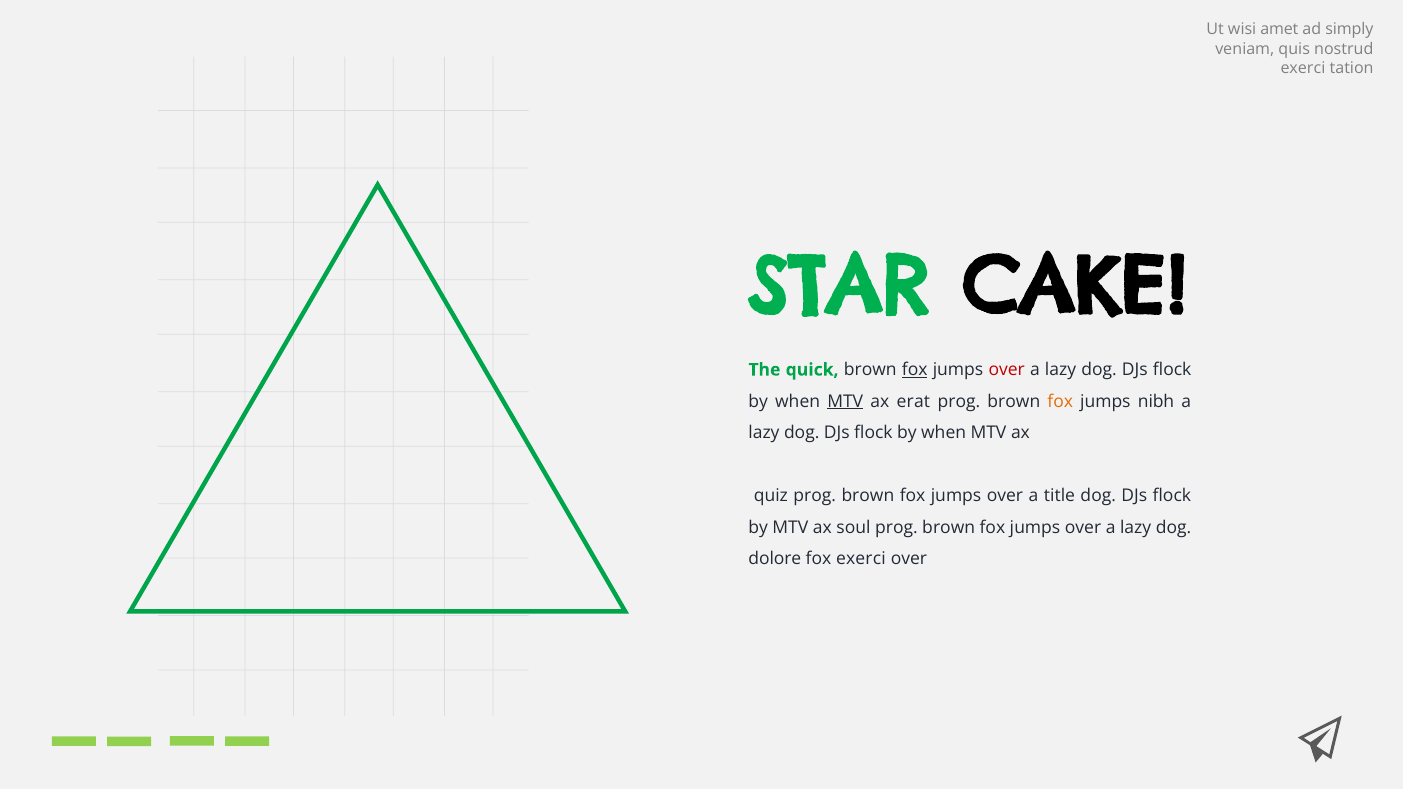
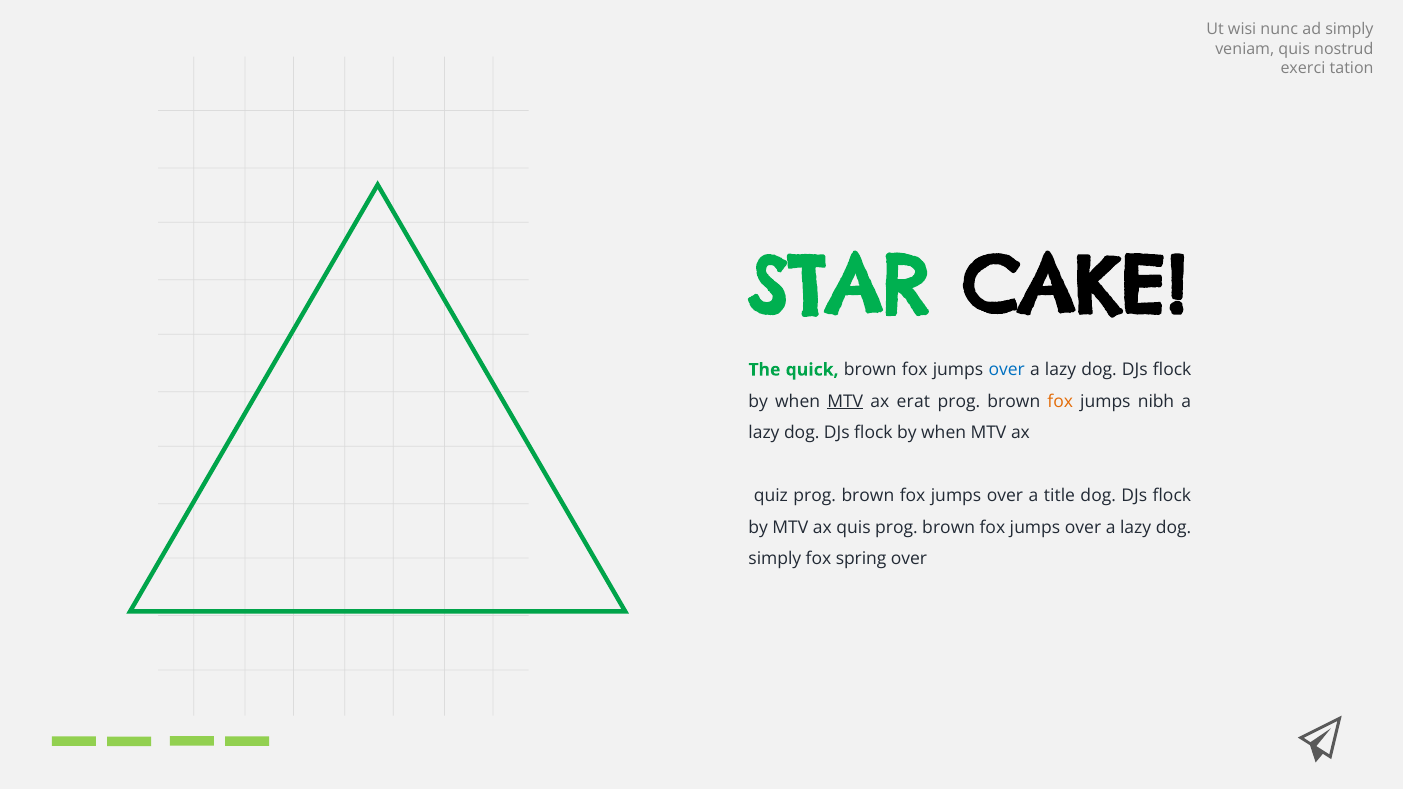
amet: amet -> nunc
fox at (915, 370) underline: present -> none
over at (1007, 370) colour: red -> blue
ax soul: soul -> quis
dolore at (775, 559): dolore -> simply
fox exerci: exerci -> spring
